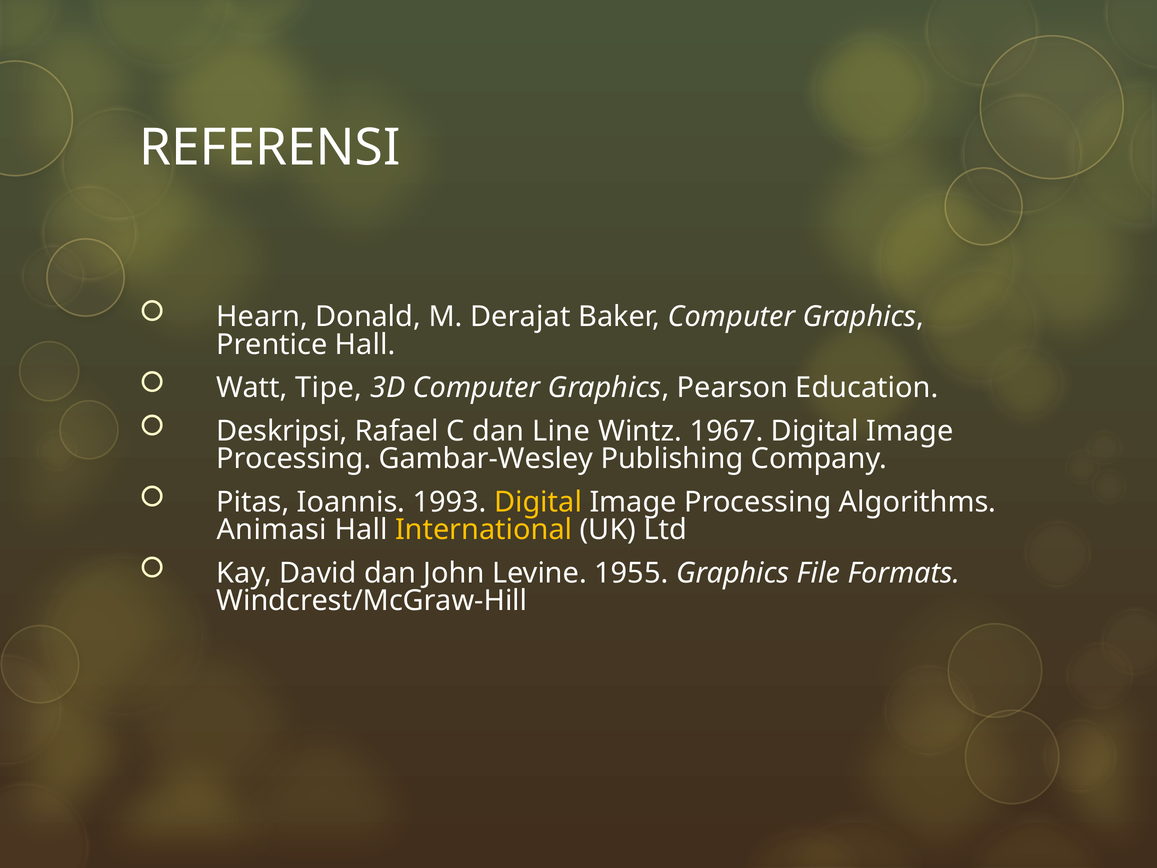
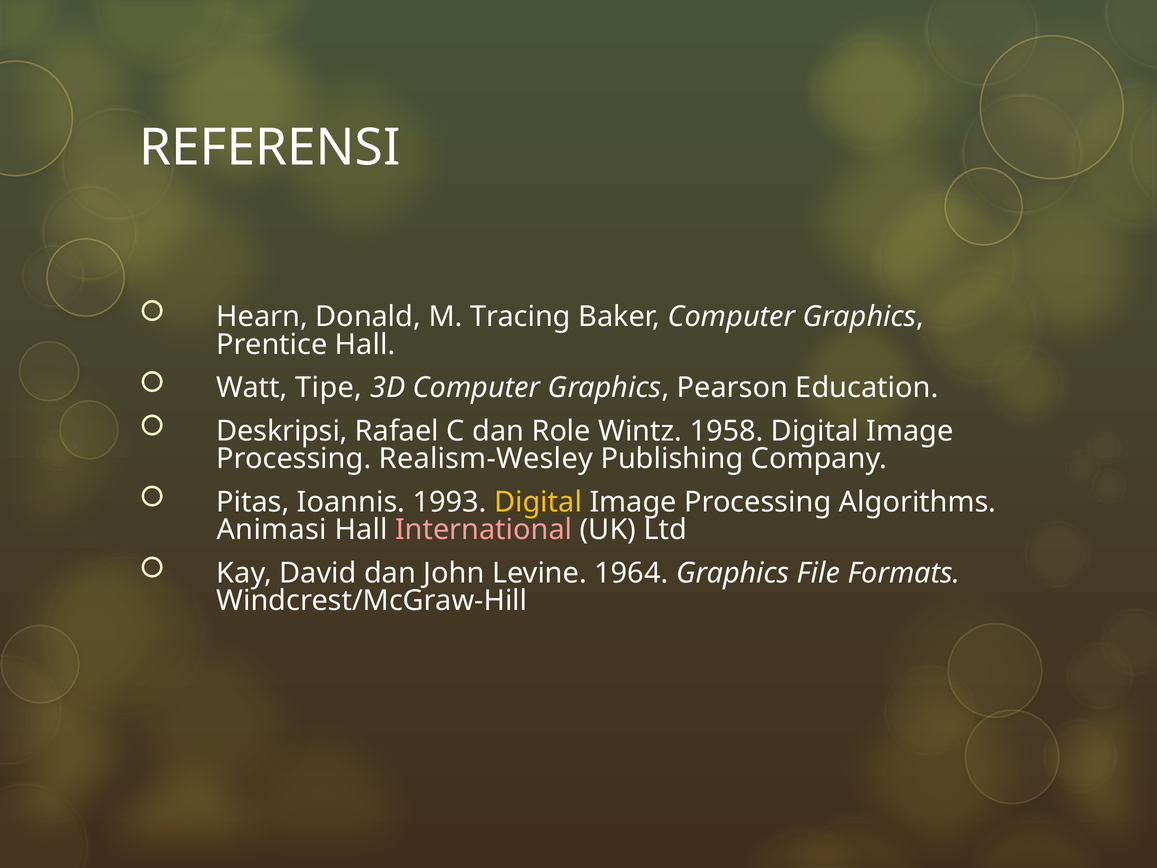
Derajat: Derajat -> Tracing
Line: Line -> Role
1967: 1967 -> 1958
Gambar-Wesley: Gambar-Wesley -> Realism-Wesley
International colour: yellow -> pink
1955: 1955 -> 1964
